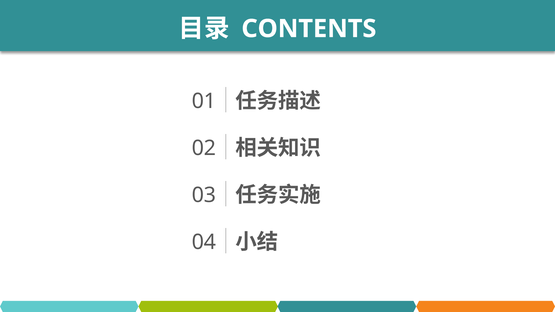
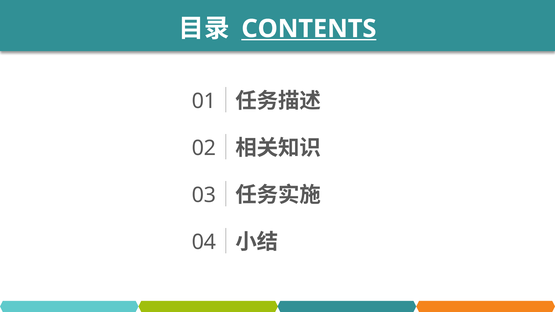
CONTENTS underline: none -> present
